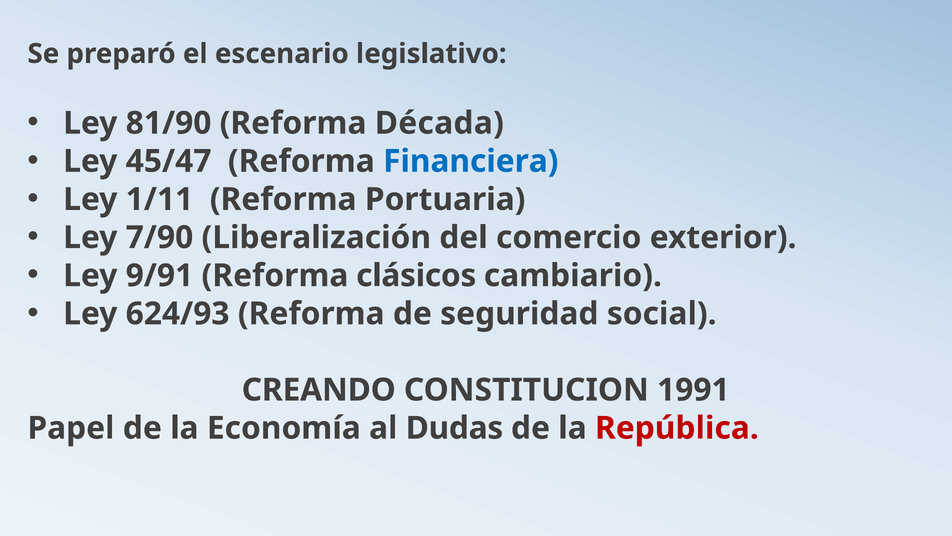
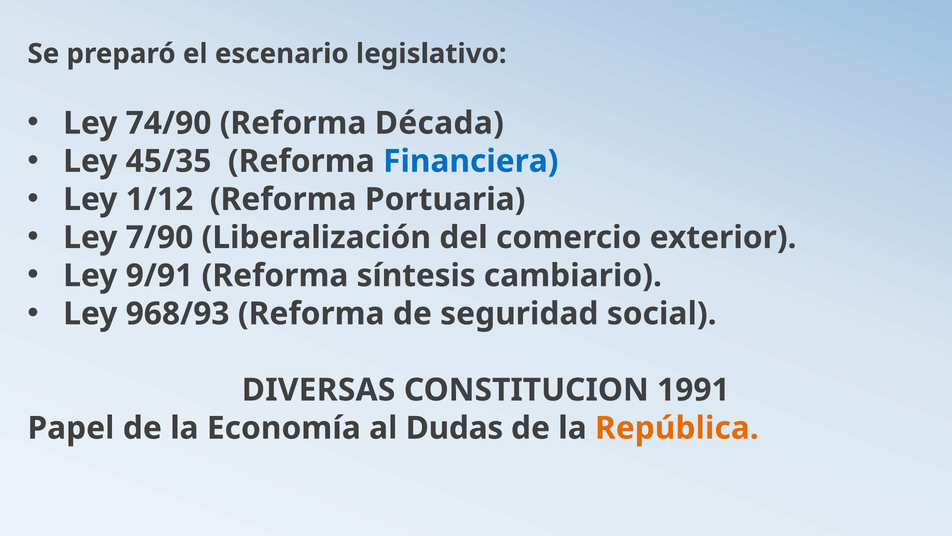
81/90: 81/90 -> 74/90
45/47: 45/47 -> 45/35
1/11: 1/11 -> 1/12
clásicos: clásicos -> síntesis
624/93: 624/93 -> 968/93
CREANDO: CREANDO -> DIVERSAS
República colour: red -> orange
